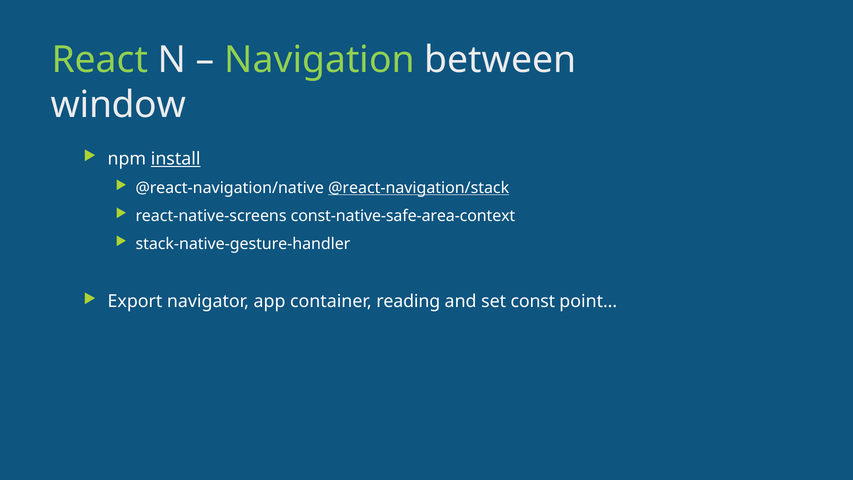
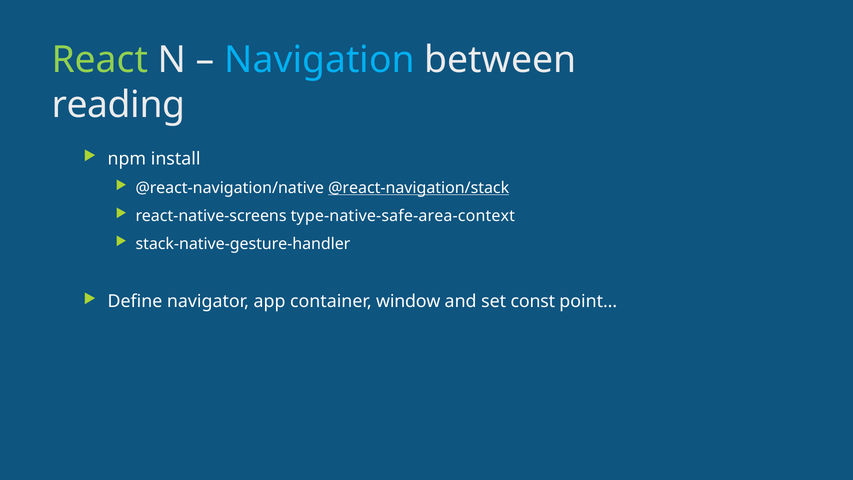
Navigation colour: light green -> light blue
window: window -> reading
install underline: present -> none
const-native-safe-area-context: const-native-safe-area-context -> type-native-safe-area-context
Export: Export -> Define
reading: reading -> window
